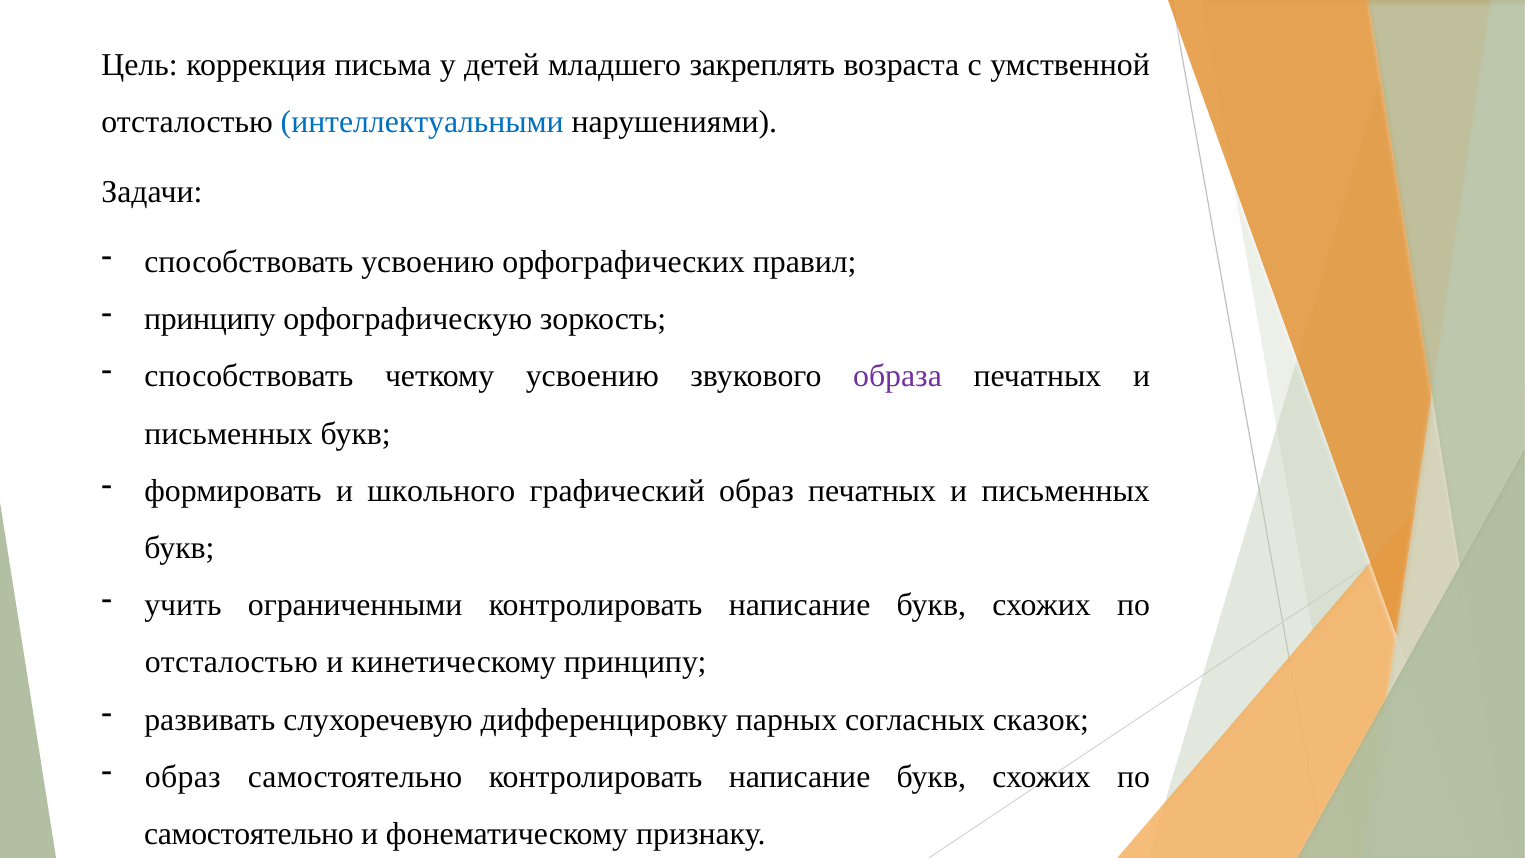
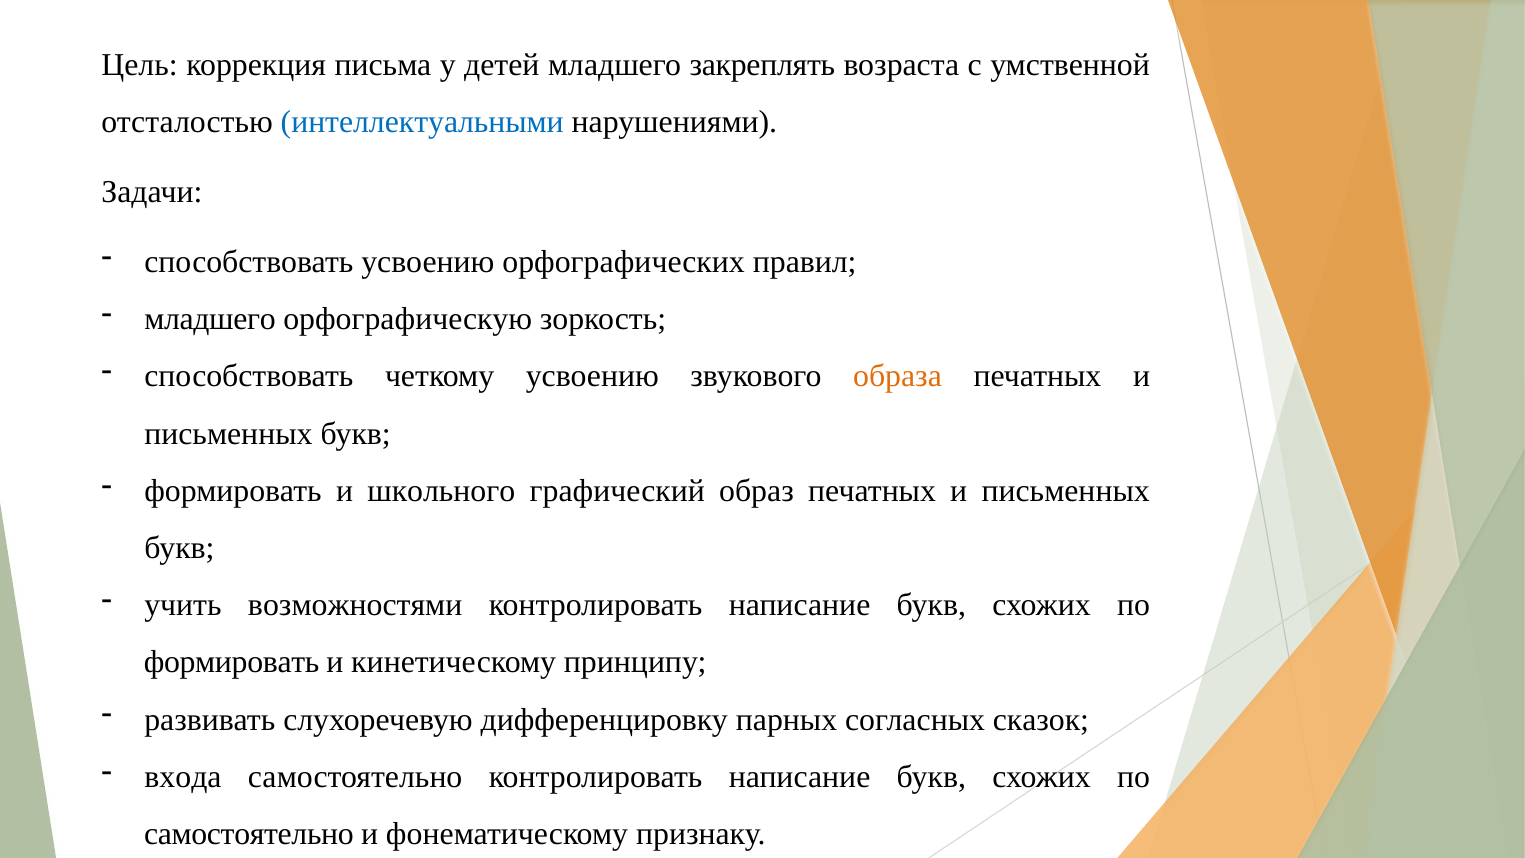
принципу at (210, 319): принципу -> младшего
образа colour: purple -> orange
ограниченными: ограниченными -> возможностями
отсталостью at (231, 662): отсталостью -> формировать
образ at (183, 777): образ -> входа
